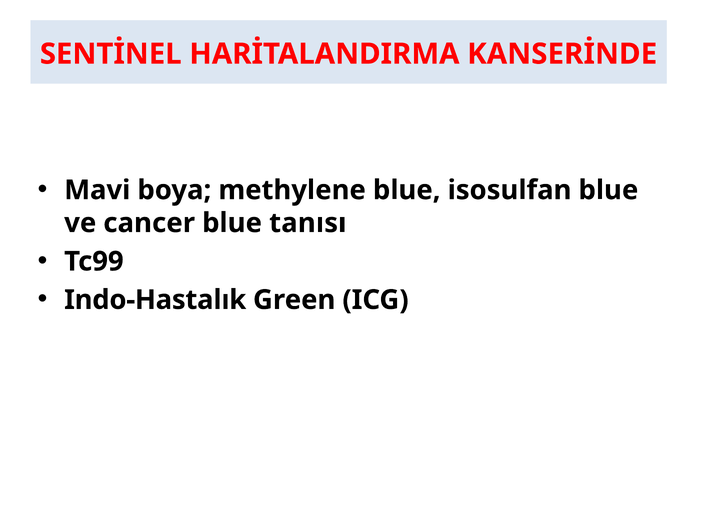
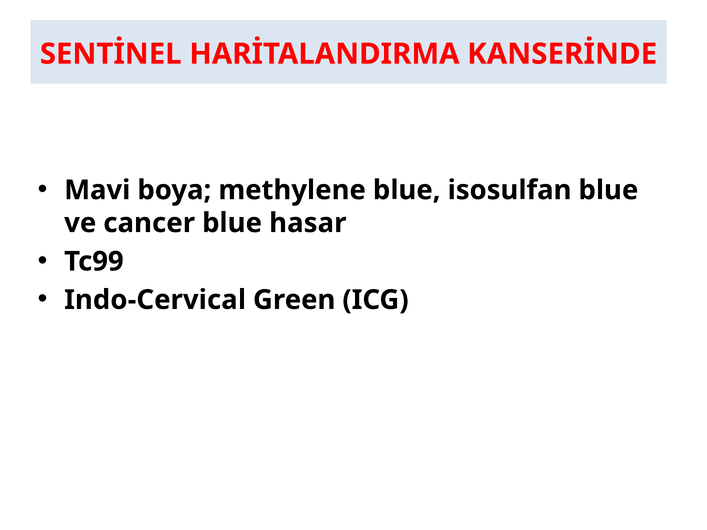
tanısı: tanısı -> hasar
Indo-Hastalık: Indo-Hastalık -> Indo-Cervical
